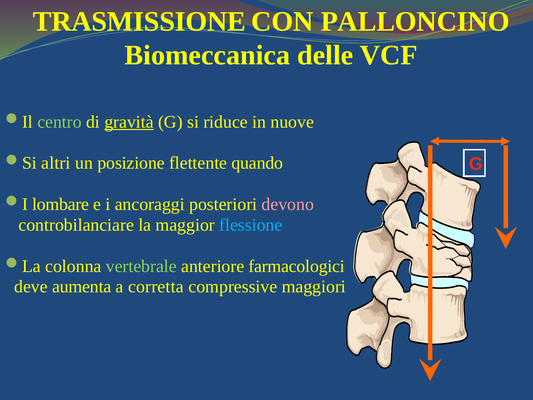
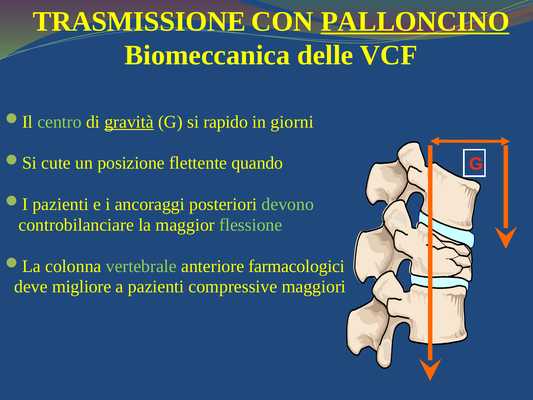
PALLONCINO underline: none -> present
riduce: riduce -> rapido
nuove: nuove -> giorni
altri: altri -> cute
lombare at (61, 204): lombare -> pazienti
devono colour: pink -> light green
flessione colour: light blue -> light green
aumenta: aumenta -> migliore
a corretta: corretta -> pazienti
